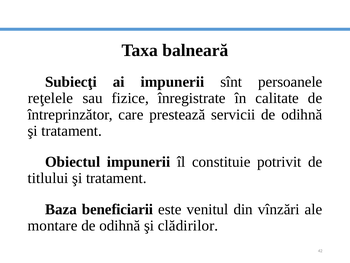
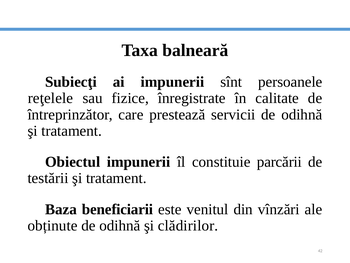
potrivit: potrivit -> parcării
titlului: titlului -> testării
montare: montare -> obținute
